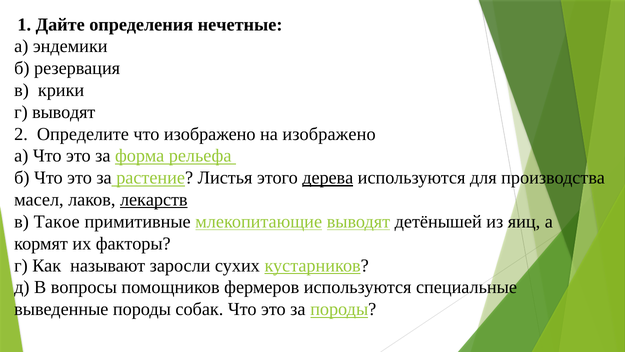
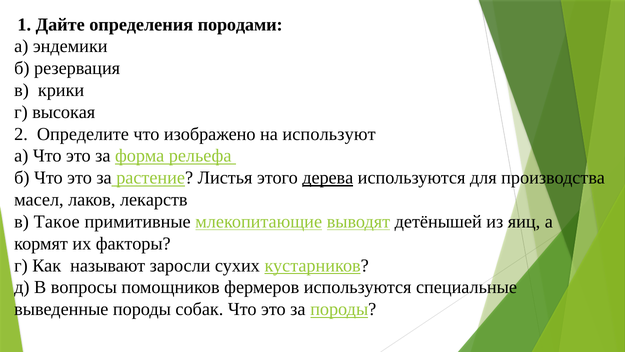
нечетные: нечетные -> породами
г выводят: выводят -> высокая
на изображено: изображено -> используют
лекарств underline: present -> none
